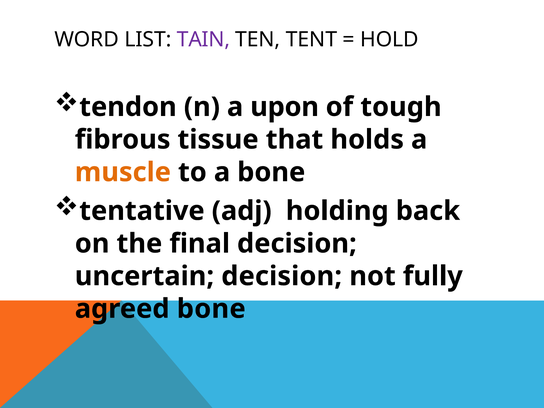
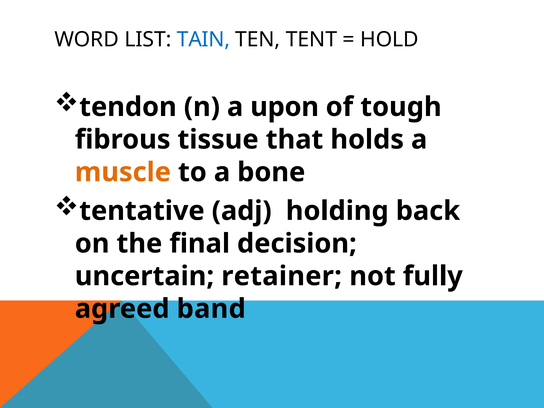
TAIN colour: purple -> blue
uncertain decision: decision -> retainer
agreed bone: bone -> band
